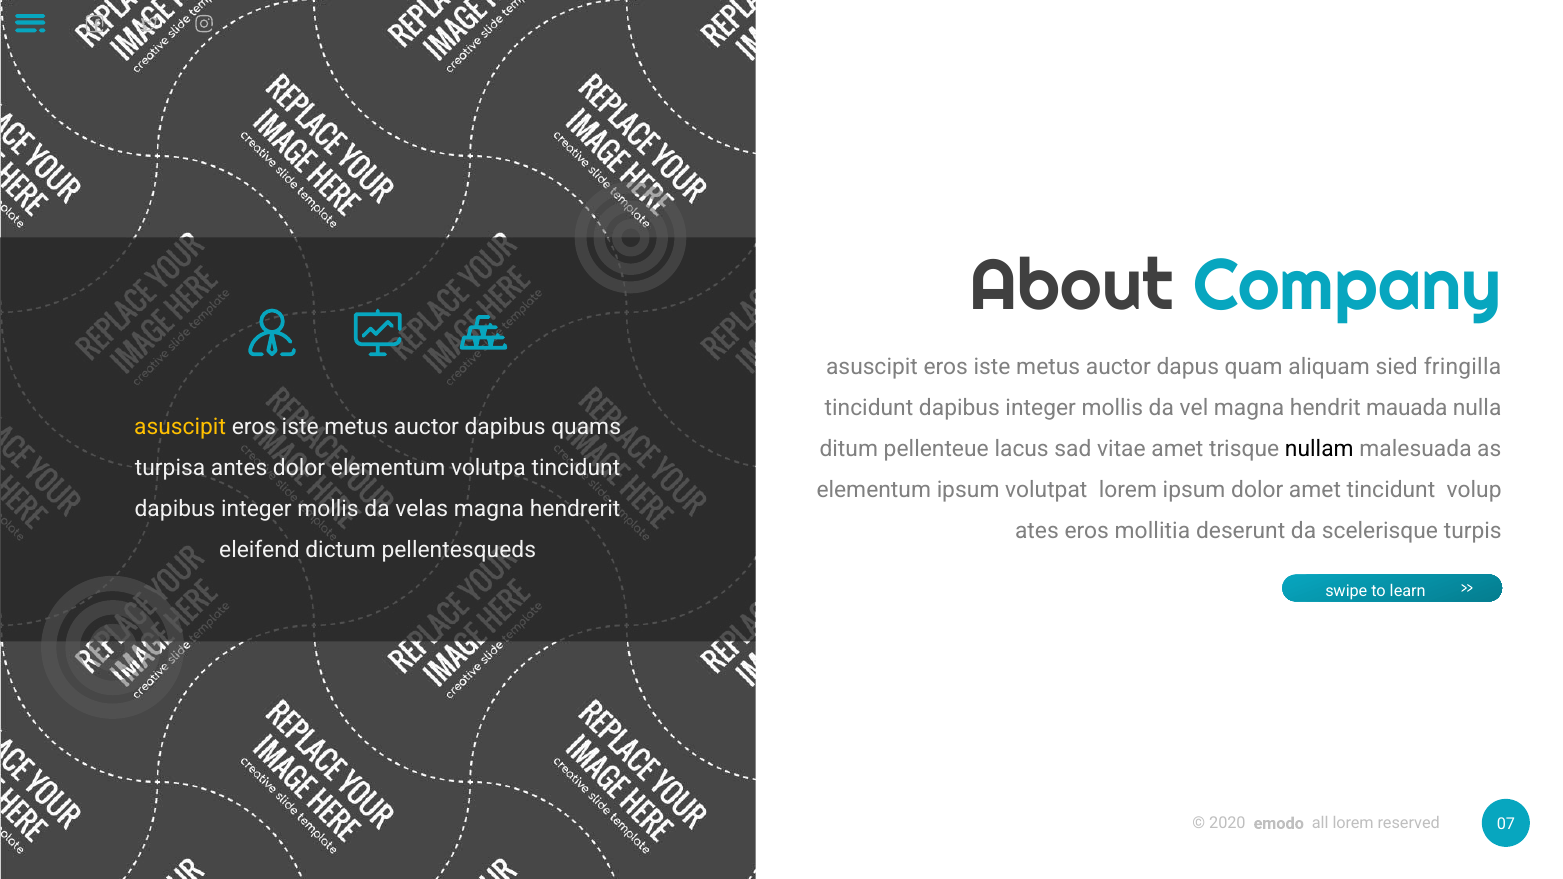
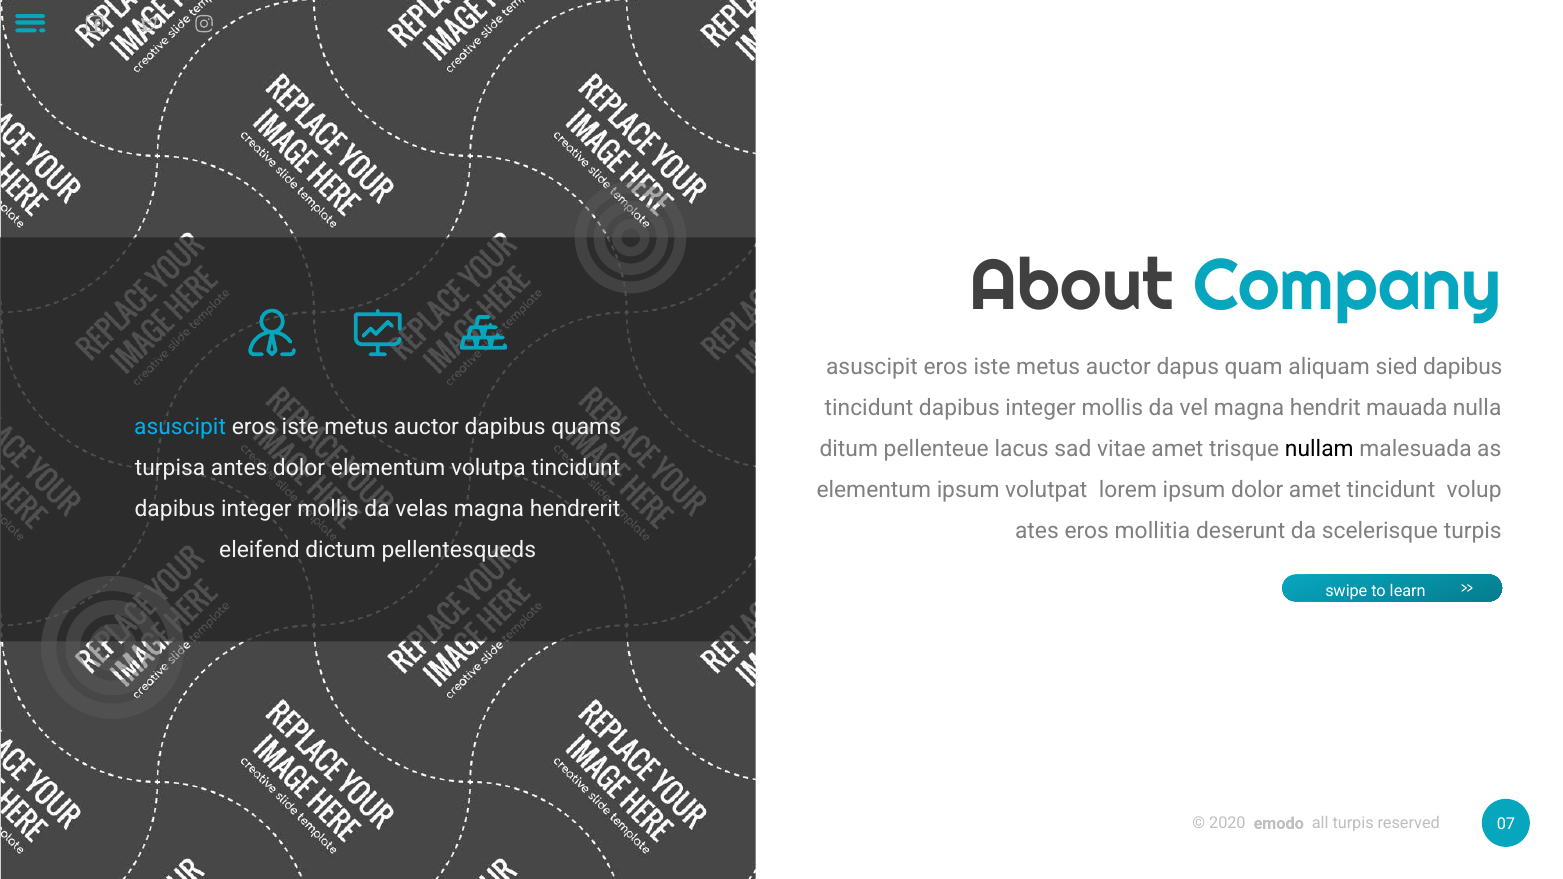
sied fringilla: fringilla -> dapibus
asuscipit at (180, 427) colour: yellow -> light blue
all lorem: lorem -> turpis
